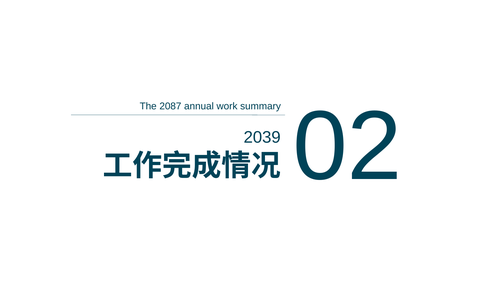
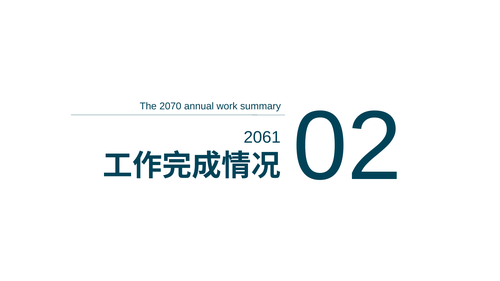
2087: 2087 -> 2070
2039: 2039 -> 2061
